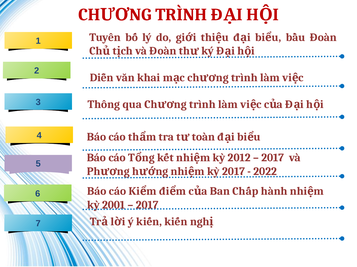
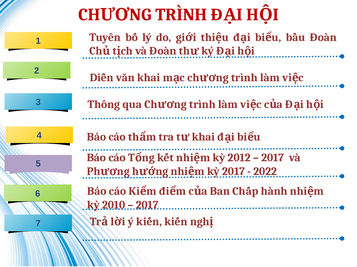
toàn at (203, 137): toàn -> khai
2001: 2001 -> 2010
